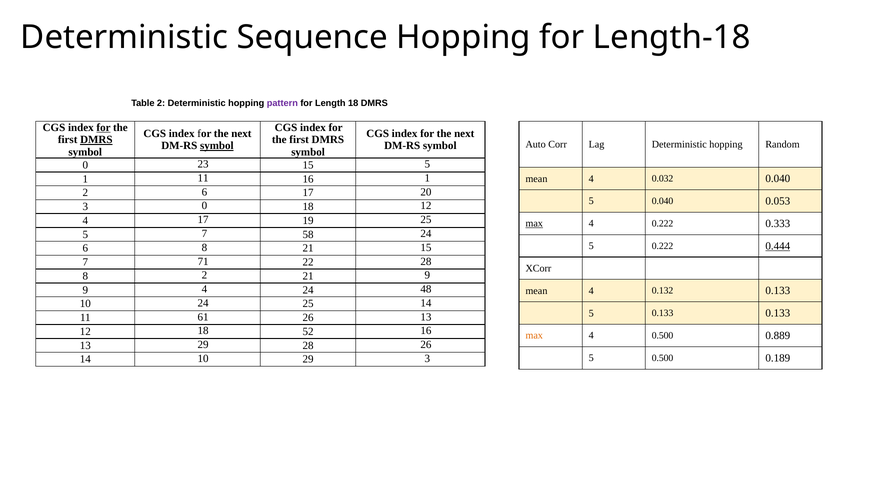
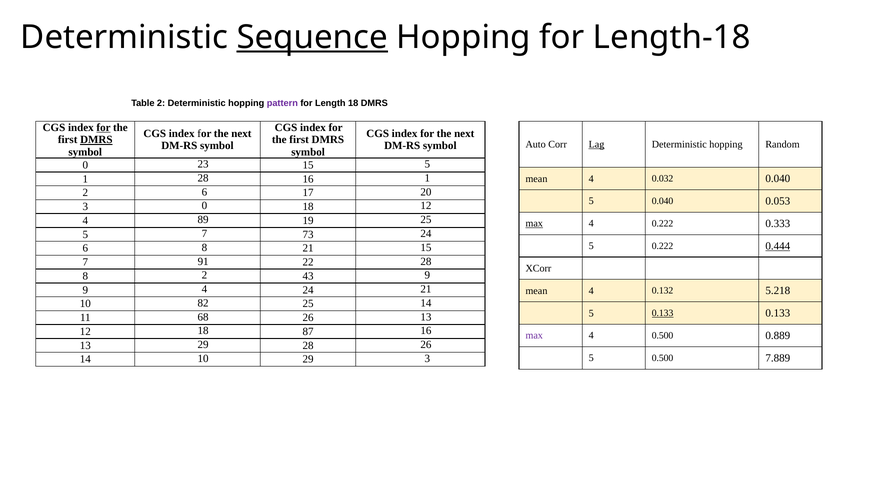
Sequence underline: none -> present
Lag underline: none -> present
symbol at (217, 146) underline: present -> none
1 11: 11 -> 28
4 17: 17 -> 89
58: 58 -> 73
71: 71 -> 91
2 21: 21 -> 43
24 48: 48 -> 21
0.132 0.133: 0.133 -> 5.218
10 24: 24 -> 82
0.133 at (663, 313) underline: none -> present
61: 61 -> 68
52: 52 -> 87
max at (534, 336) colour: orange -> purple
0.189: 0.189 -> 7.889
